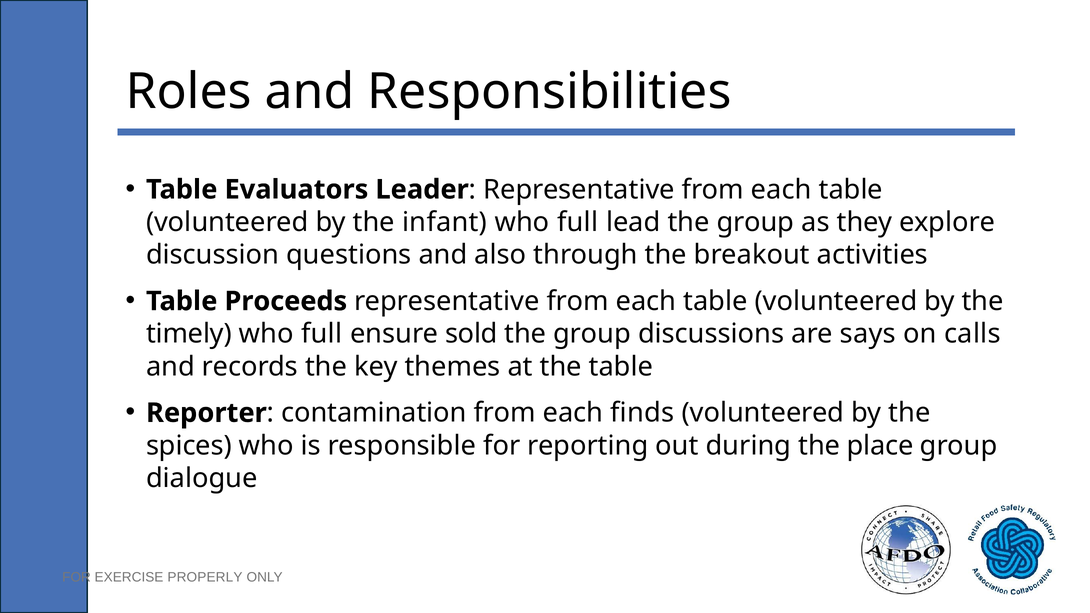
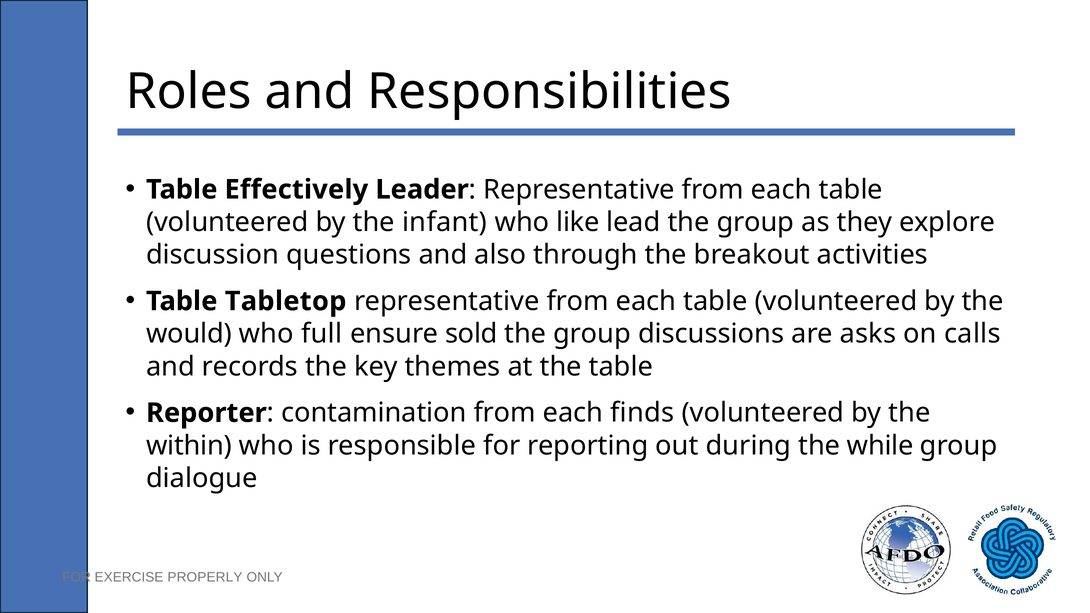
Evaluators: Evaluators -> Effectively
full at (578, 222): full -> like
Proceeds: Proceeds -> Tabletop
timely: timely -> would
says: says -> asks
spices: spices -> within
place: place -> while
